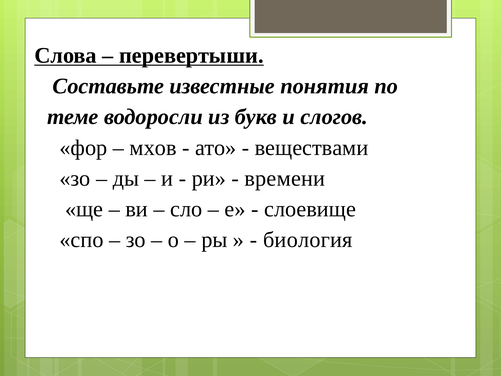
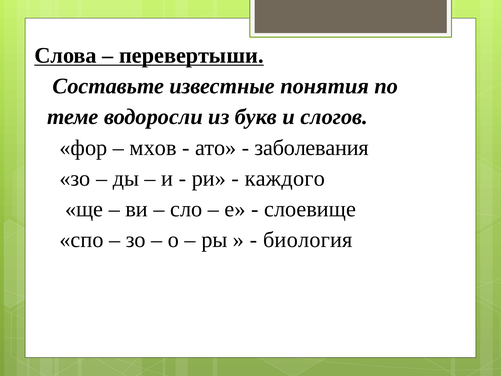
веществами: веществами -> заболевания
времени: времени -> каждого
